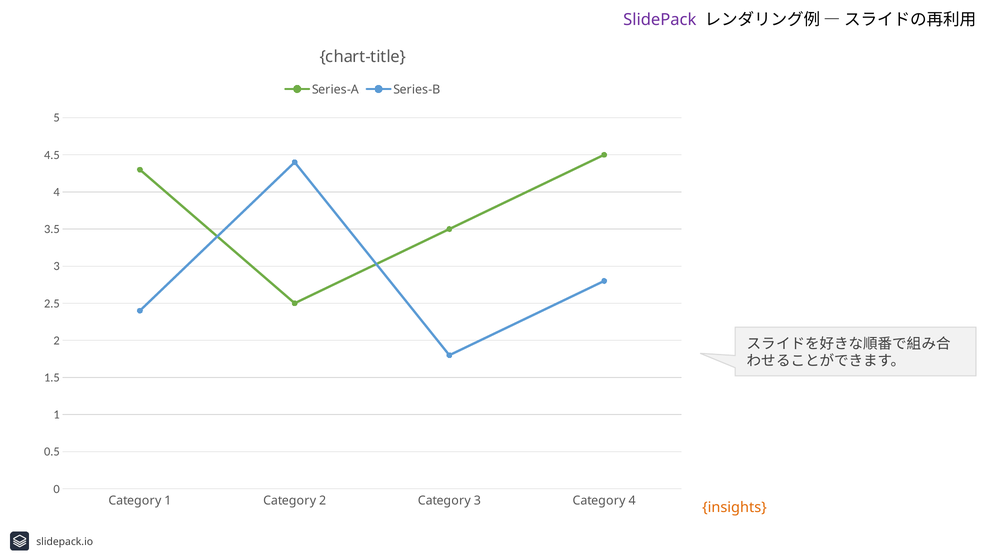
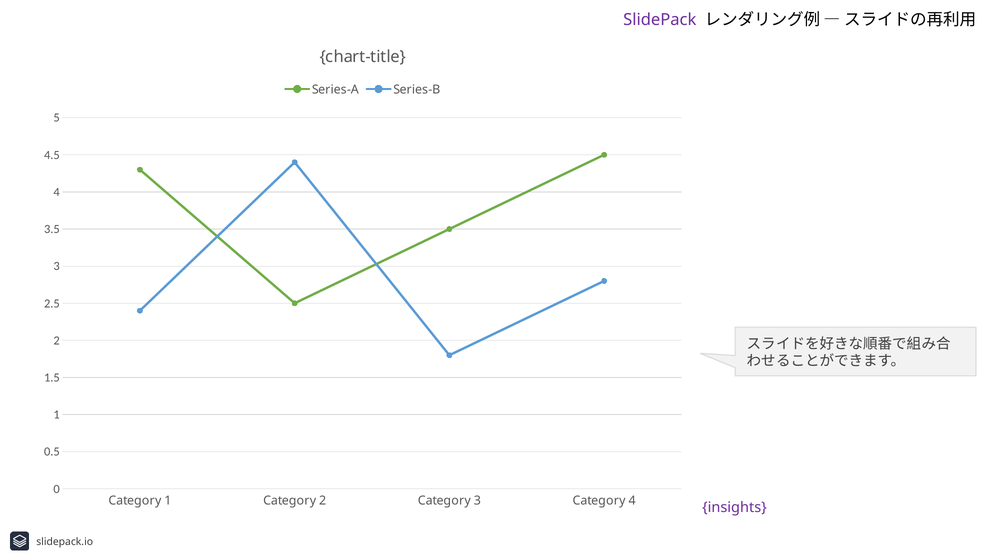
insights colour: orange -> purple
